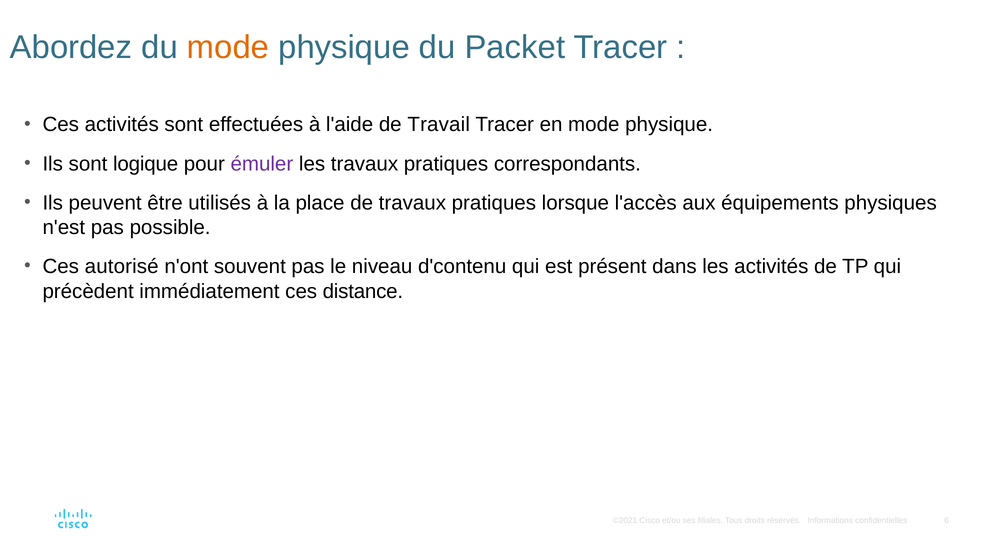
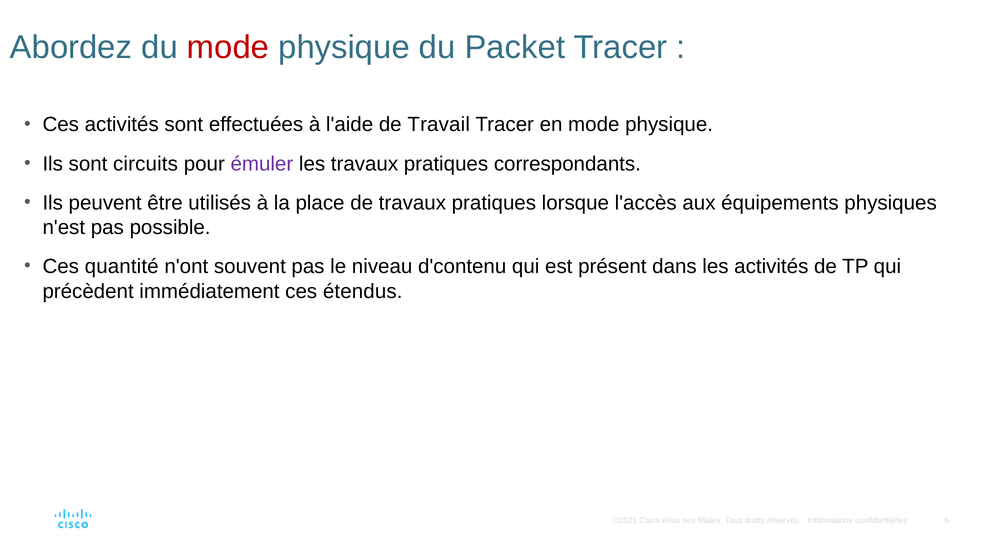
mode at (228, 48) colour: orange -> red
logique: logique -> circuits
autorisé: autorisé -> quantité
distance: distance -> étendus
